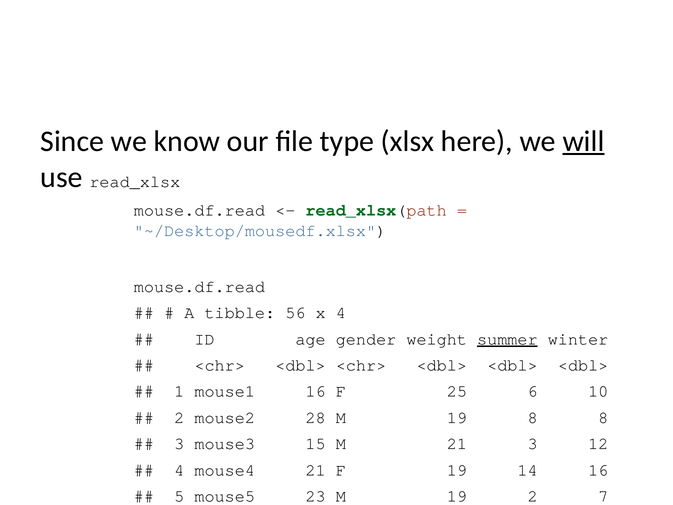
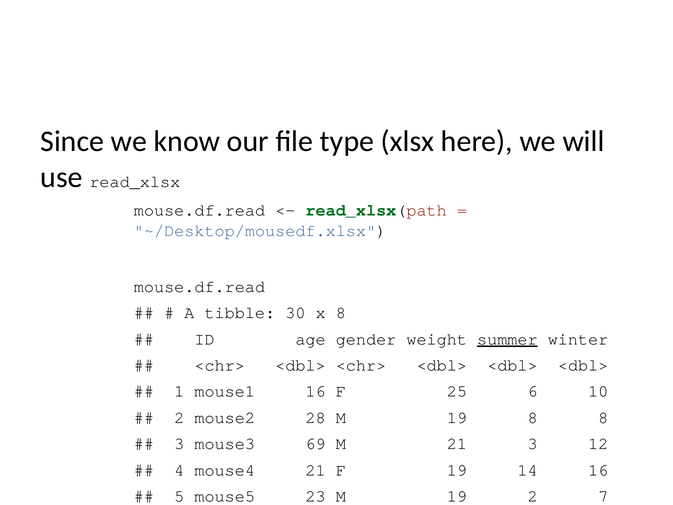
will underline: present -> none
56: 56 -> 30
x 4: 4 -> 8
15: 15 -> 69
